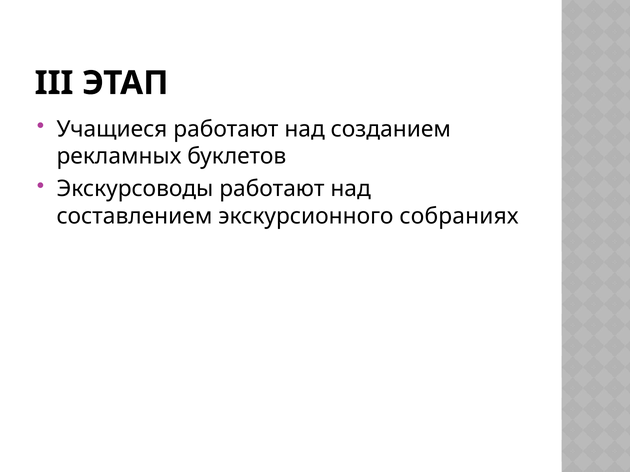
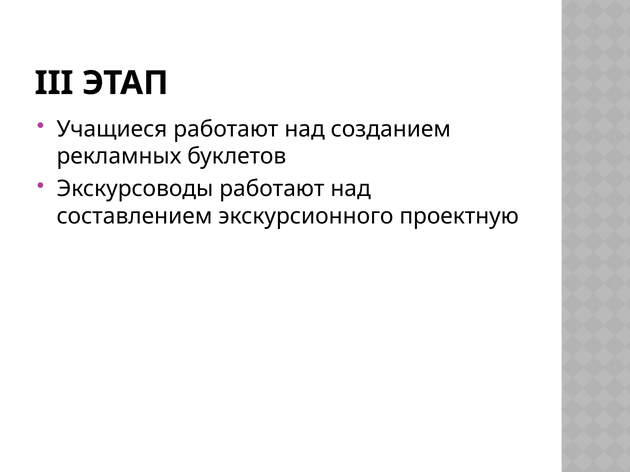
собраниях: собраниях -> проектную
